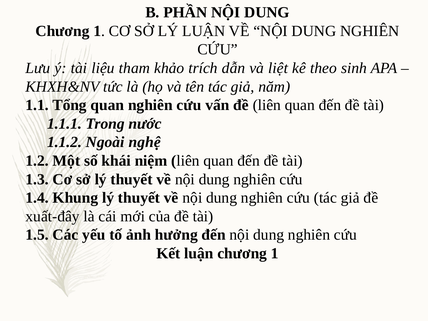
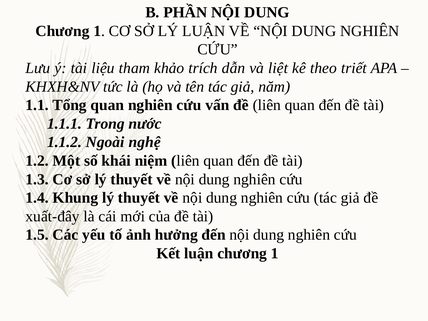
sinh: sinh -> triết
